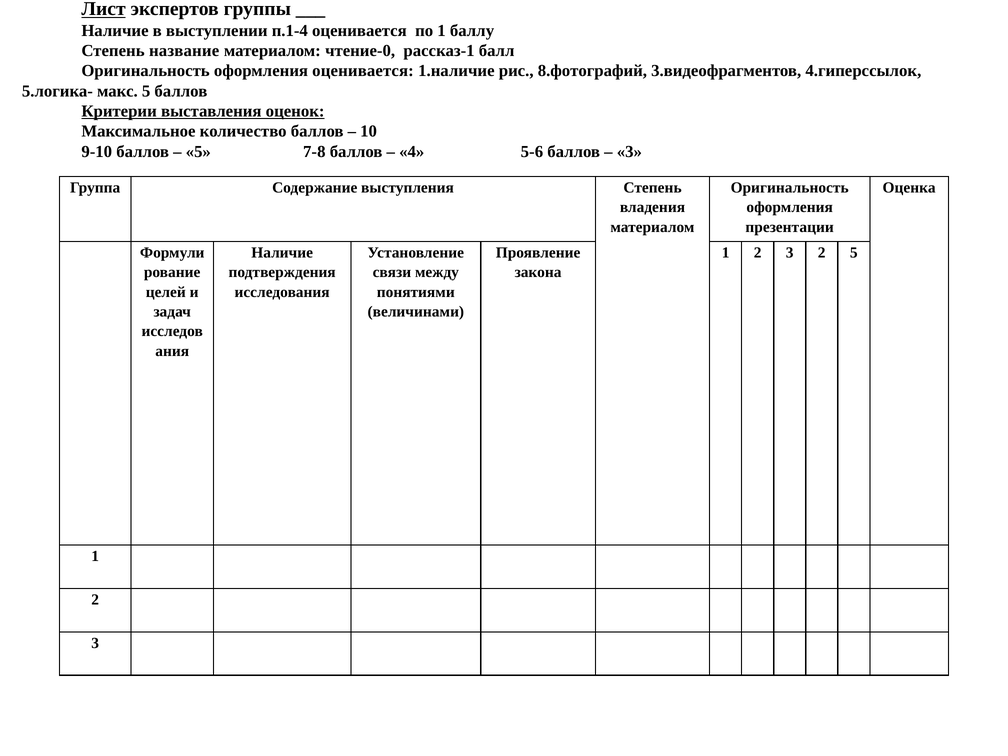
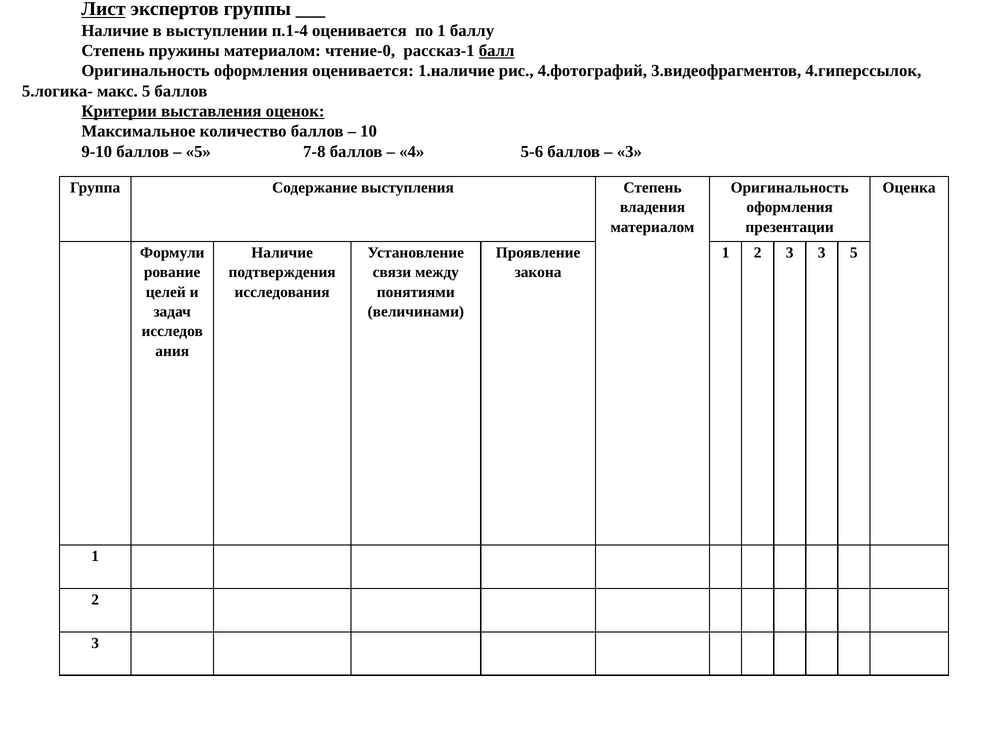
название: название -> пружины
балл underline: none -> present
8.фотографий: 8.фотографий -> 4.фотографий
3 2: 2 -> 3
